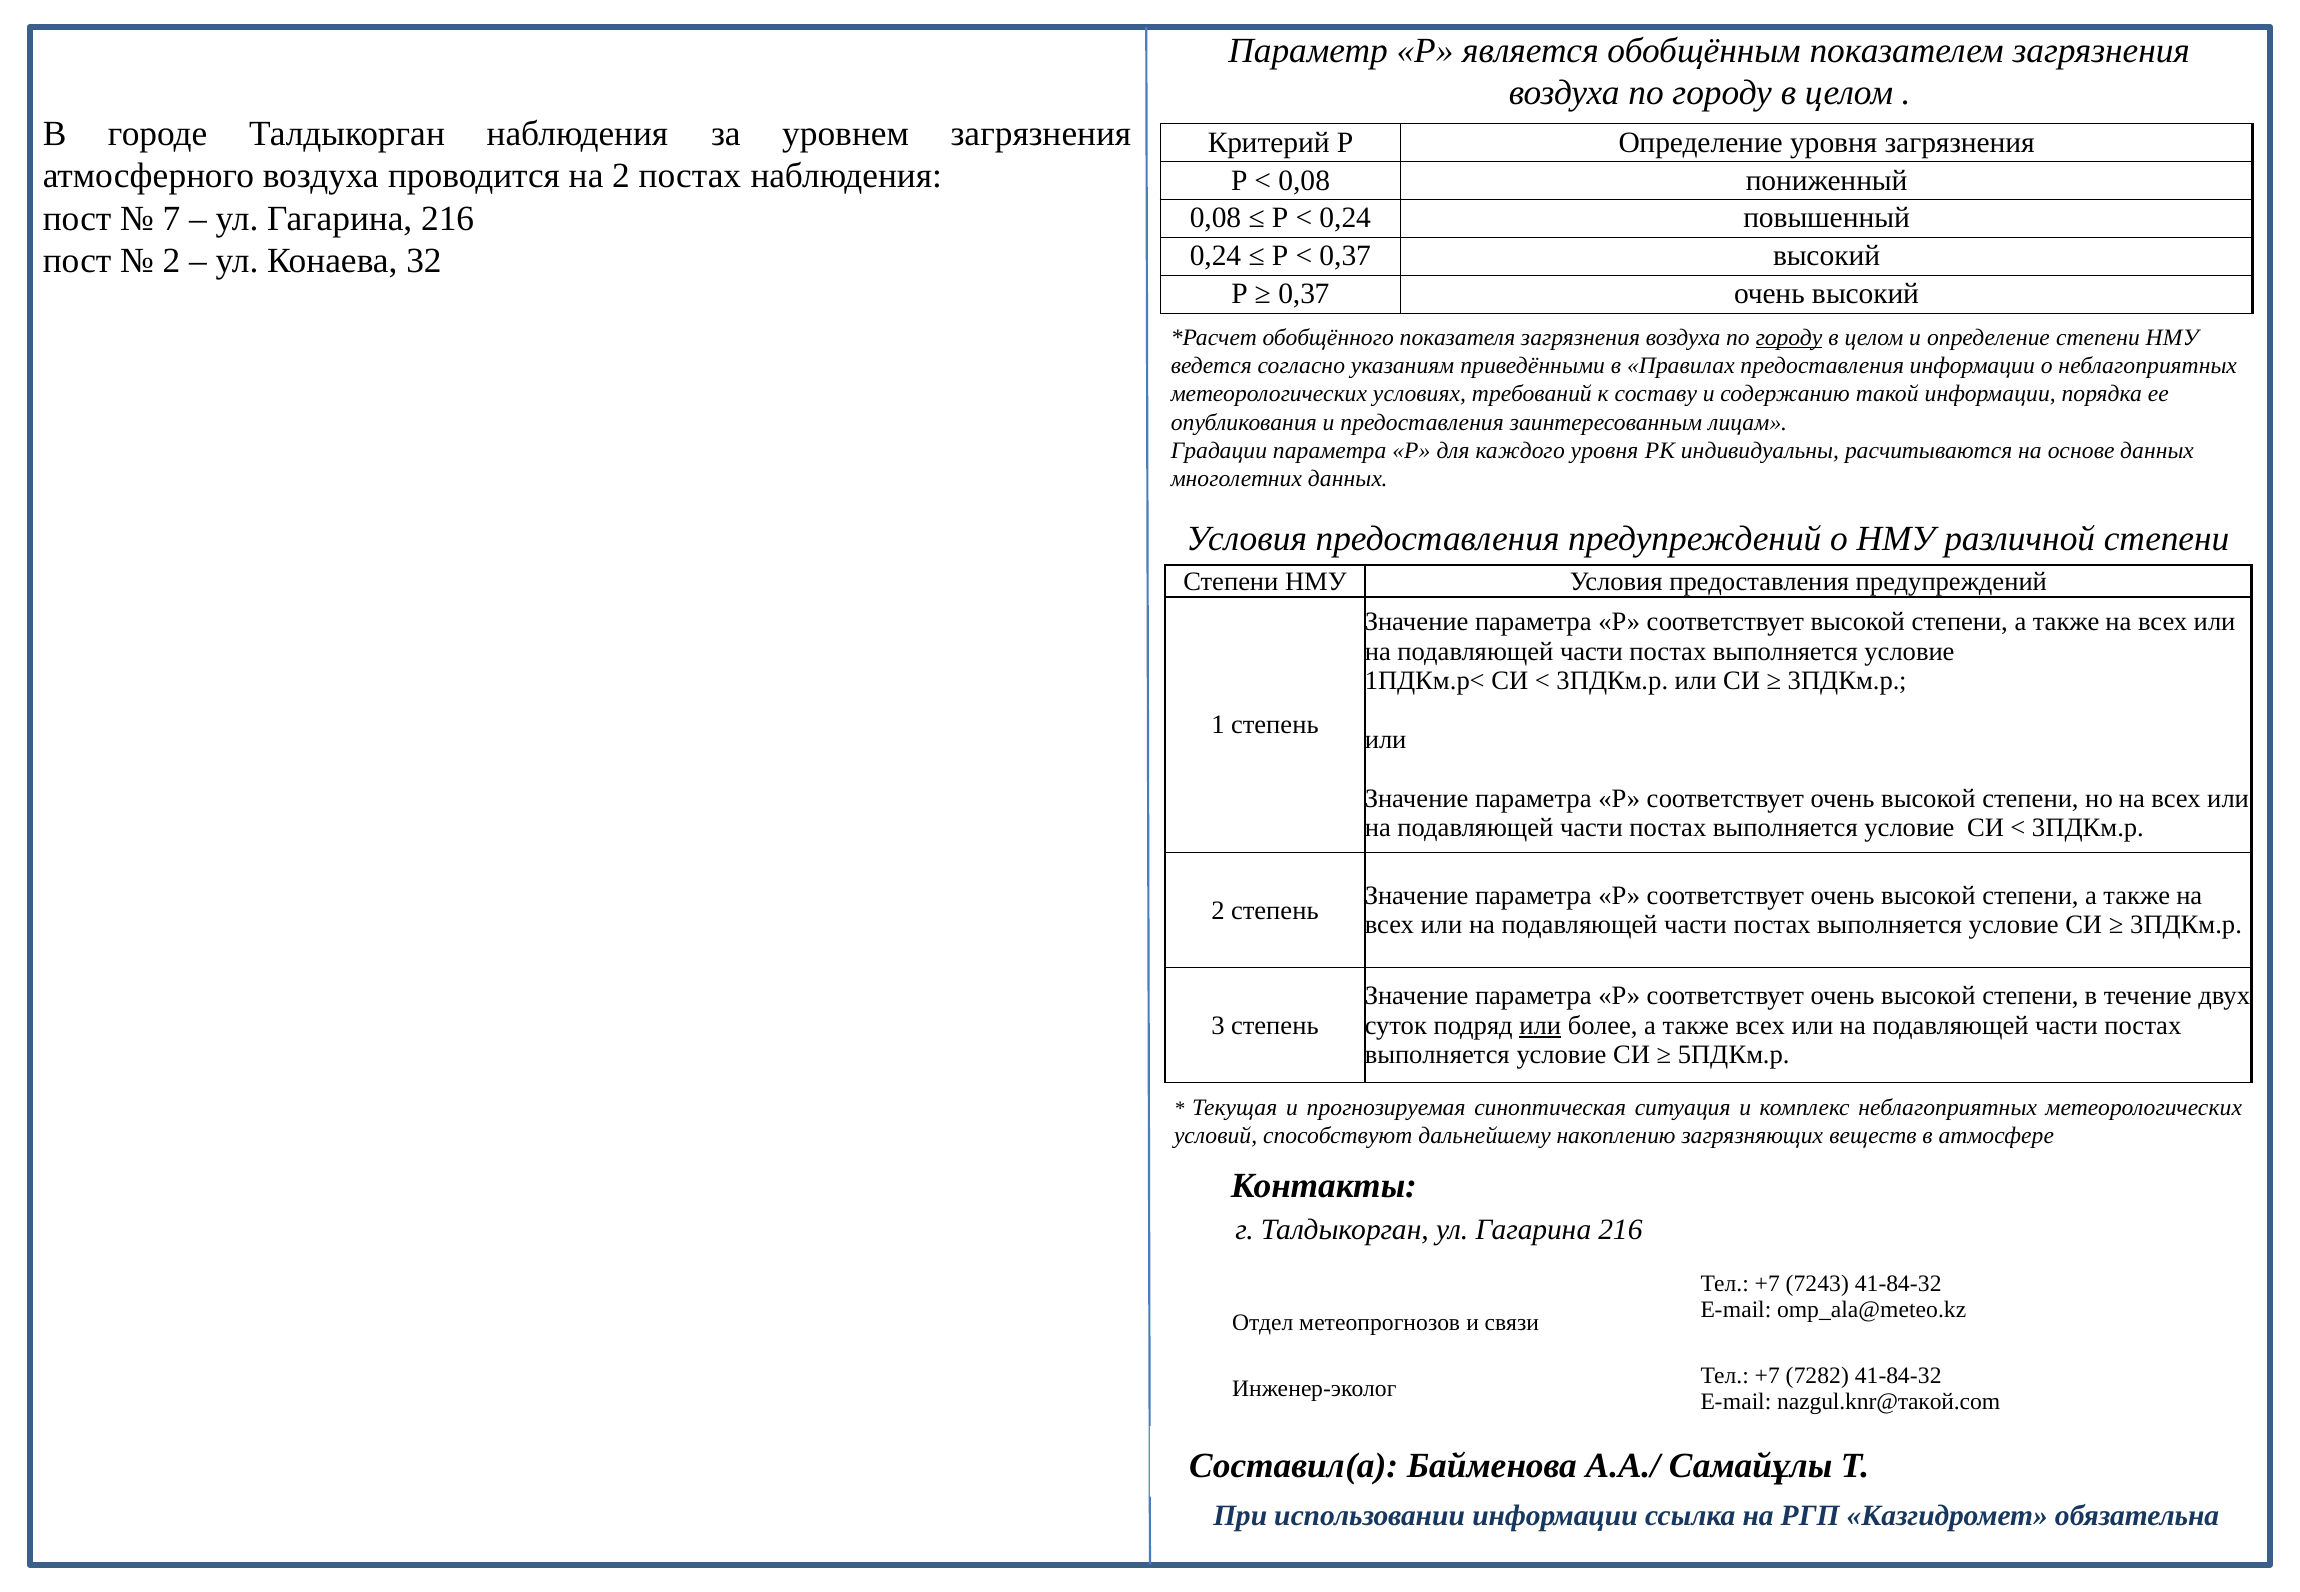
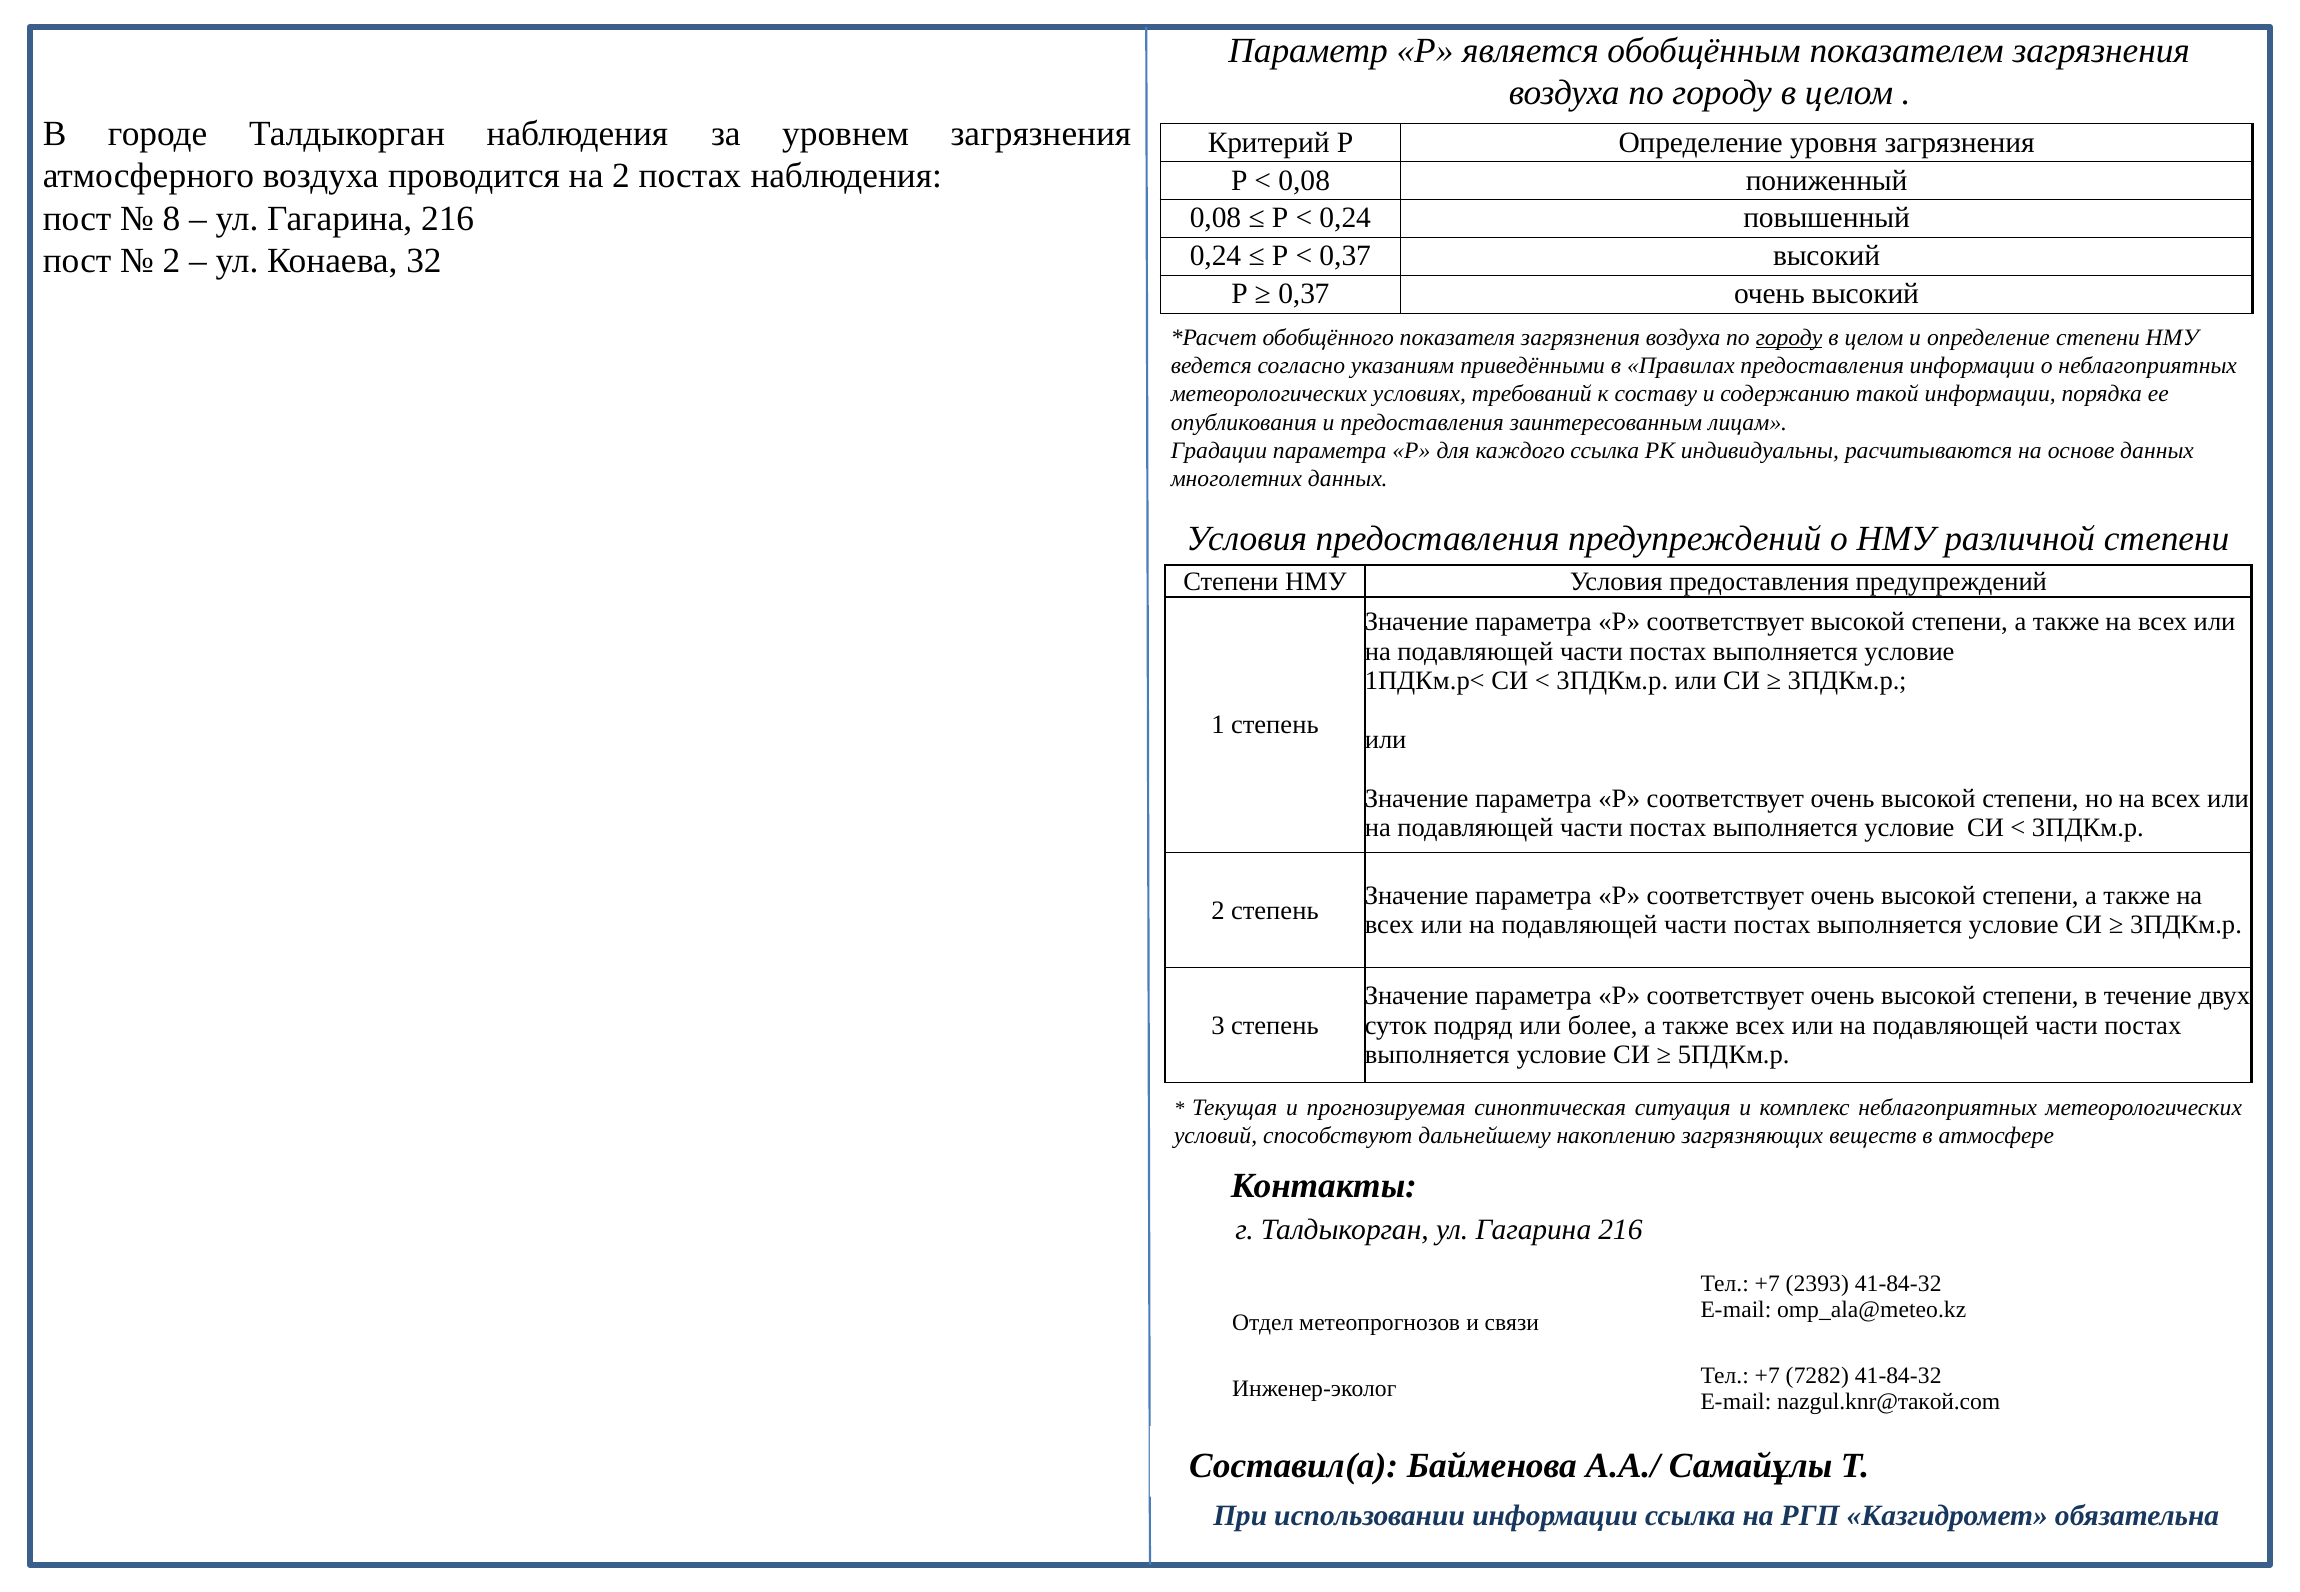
7: 7 -> 8
каждого уровня: уровня -> ссылка
или at (1540, 1026) underline: present -> none
7243: 7243 -> 2393
